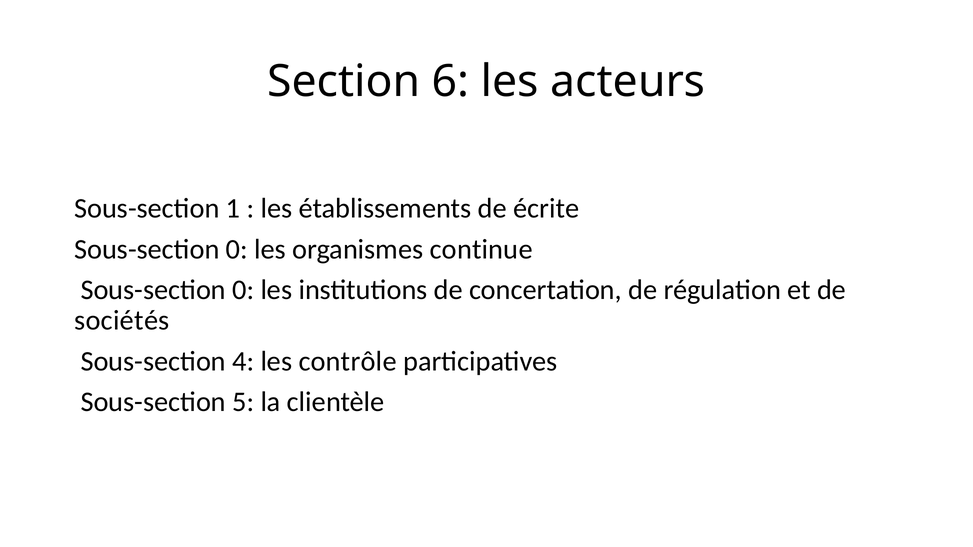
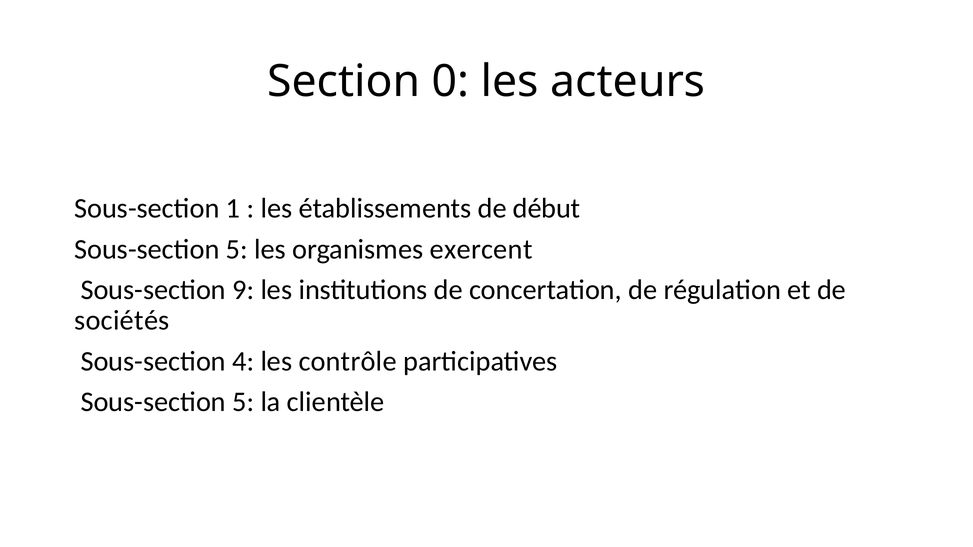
6: 6 -> 0
écrite: écrite -> début
0 at (237, 249): 0 -> 5
continue: continue -> exercent
0 at (243, 290): 0 -> 9
